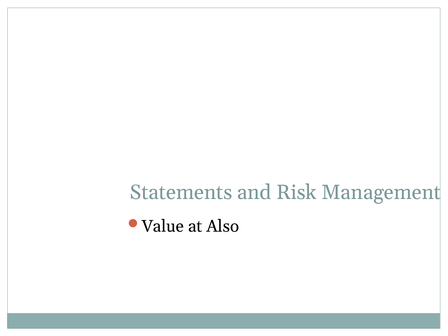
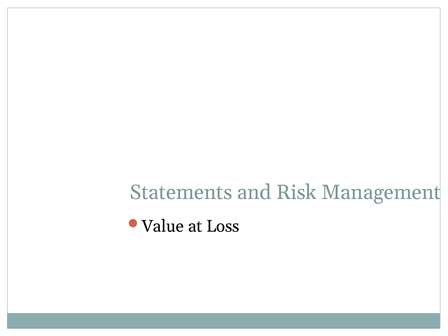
Also: Also -> Loss
